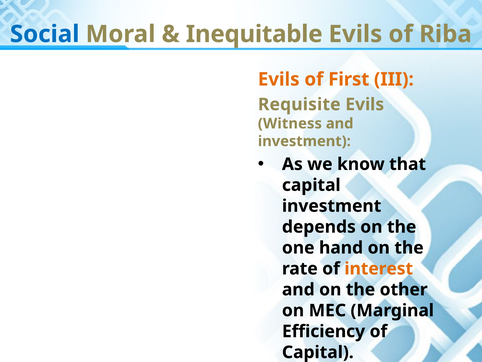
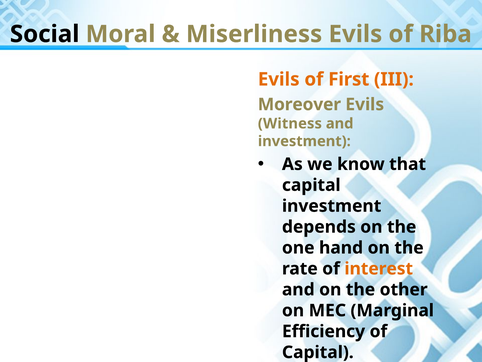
Social colour: blue -> black
Inequitable: Inequitable -> Miserliness
Requisite: Requisite -> Moreover
